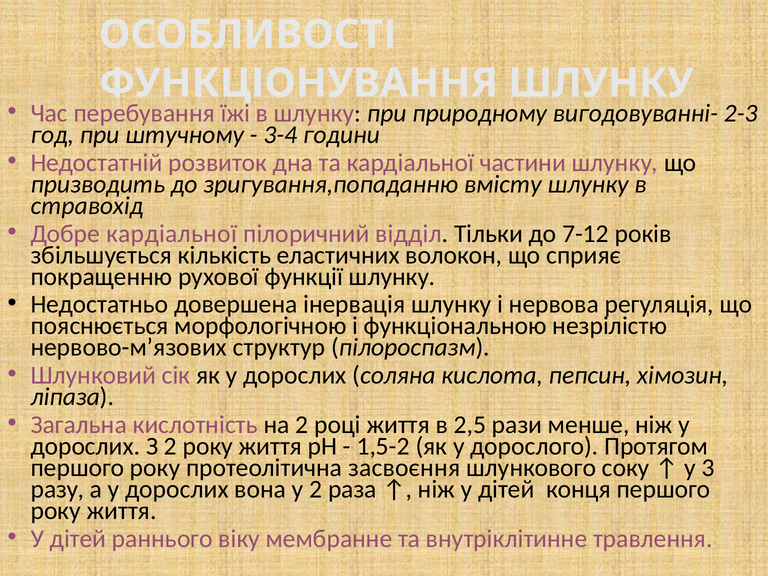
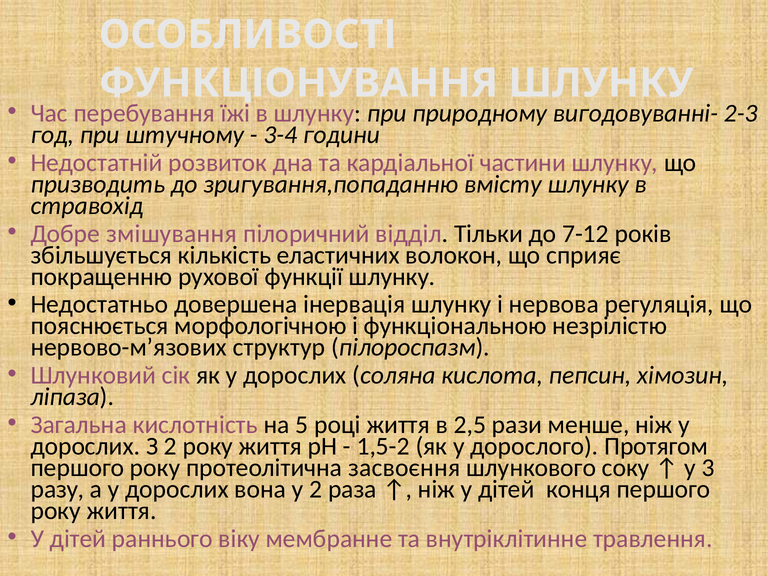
Добре кардіальної: кардіальної -> змішування
на 2: 2 -> 5
